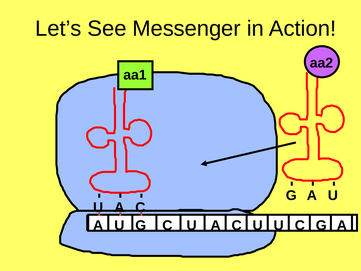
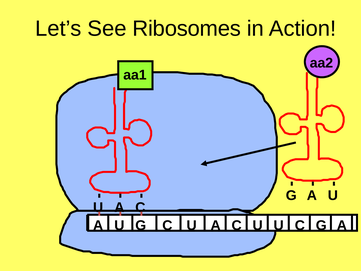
Messenger: Messenger -> Ribosomes
